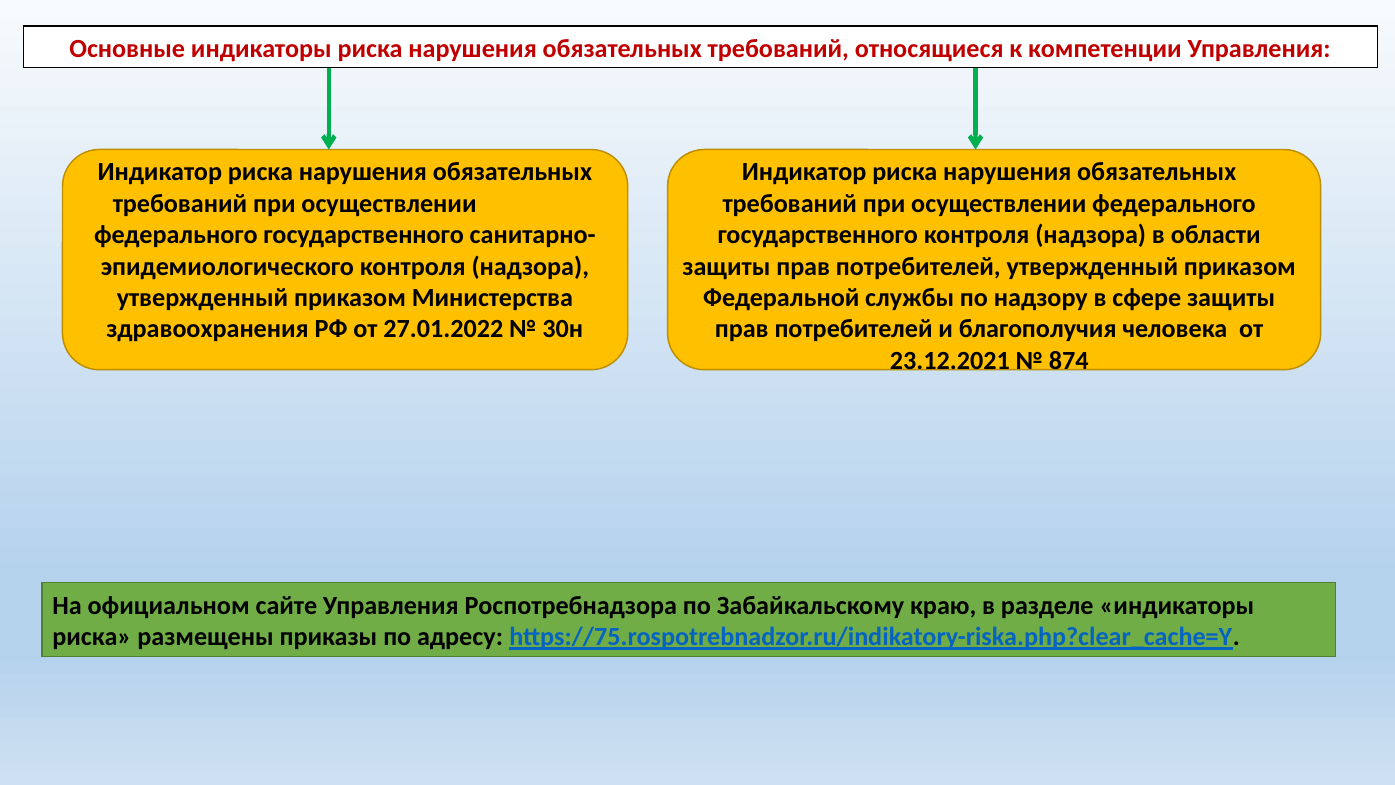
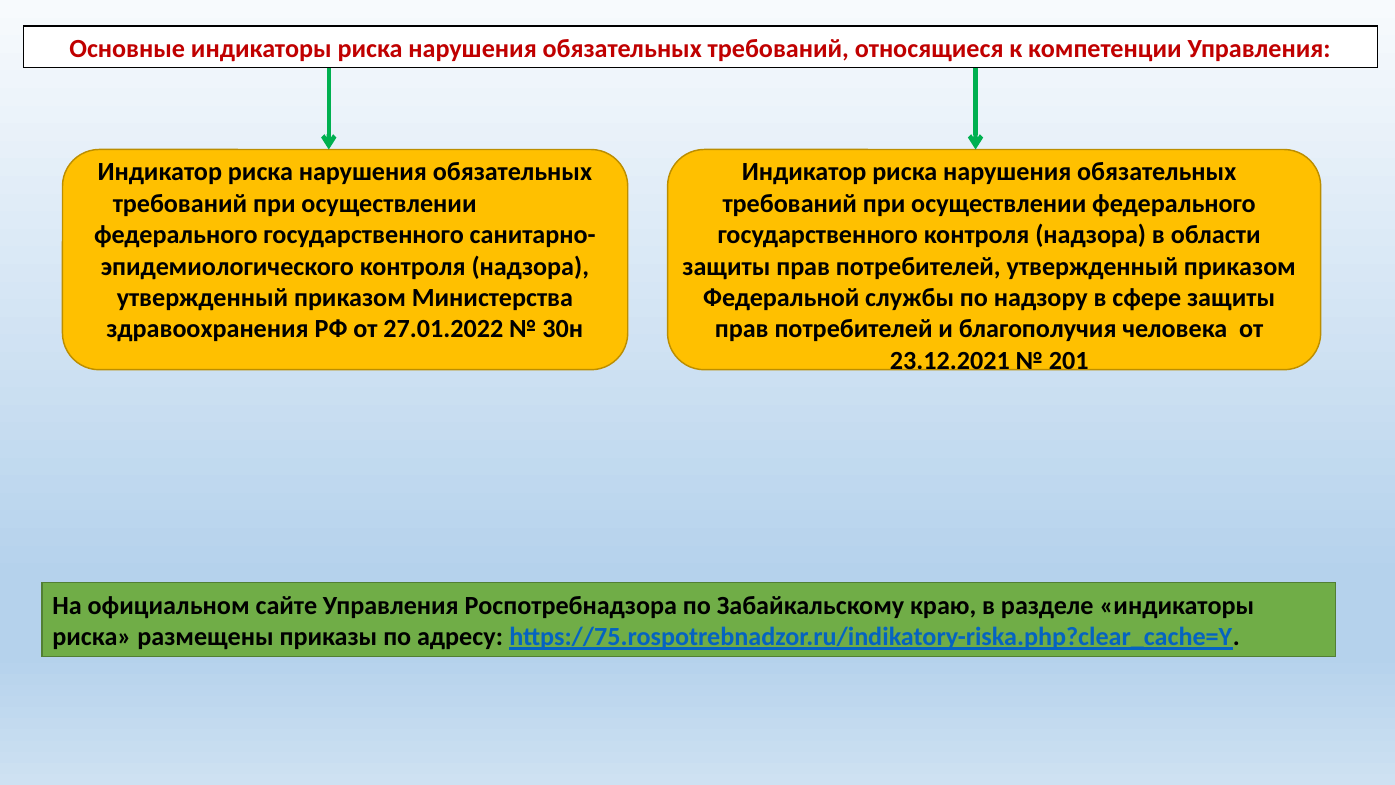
874: 874 -> 201
